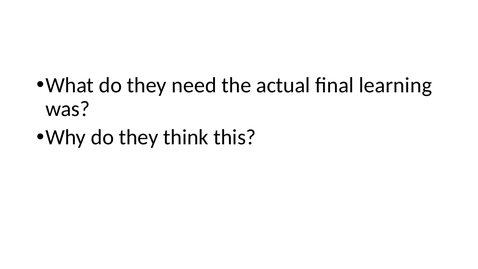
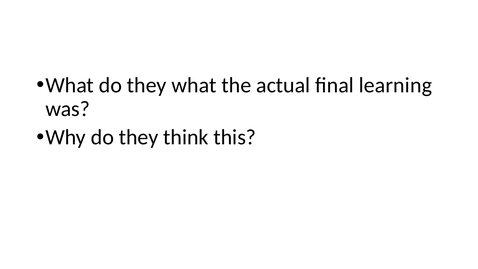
they need: need -> what
